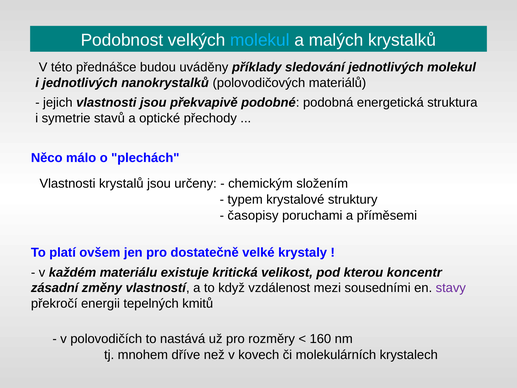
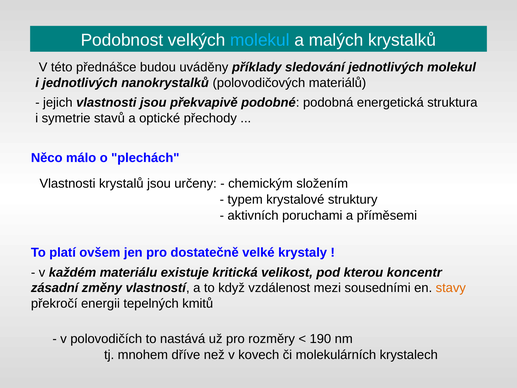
časopisy: časopisy -> aktivních
stavy colour: purple -> orange
160: 160 -> 190
